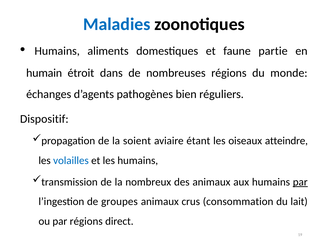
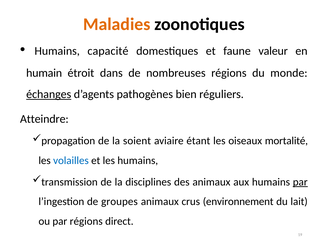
Maladies colour: blue -> orange
aliments: aliments -> capacité
partie: partie -> valeur
échanges underline: none -> present
Dispositif: Dispositif -> Atteindre
atteindre: atteindre -> mortalité
nombreux: nombreux -> disciplines
consommation: consommation -> environnement
